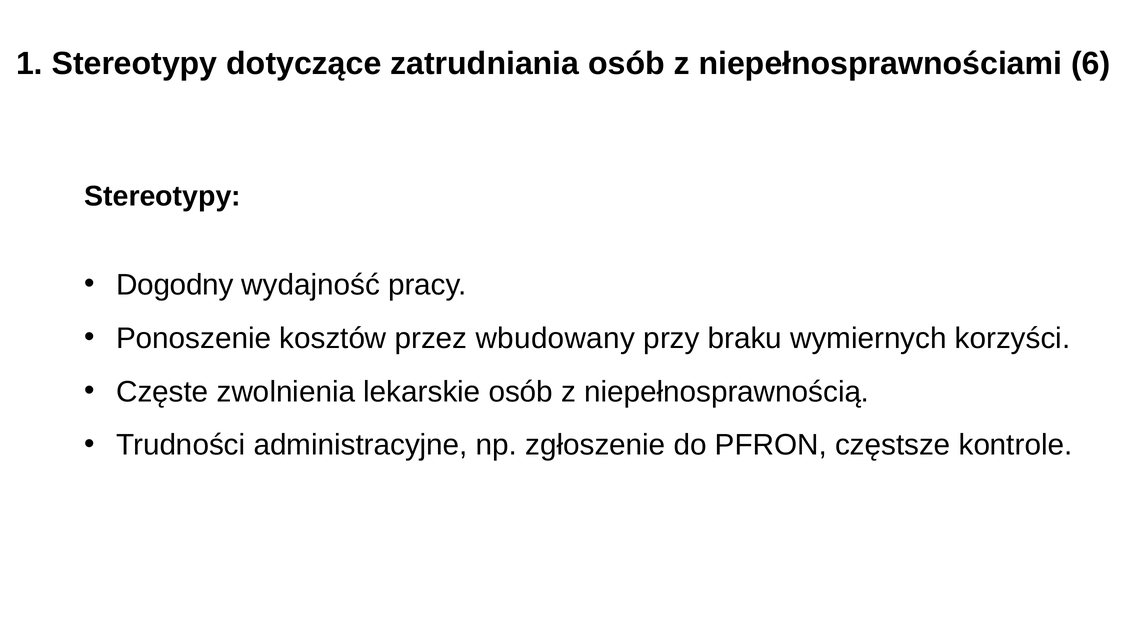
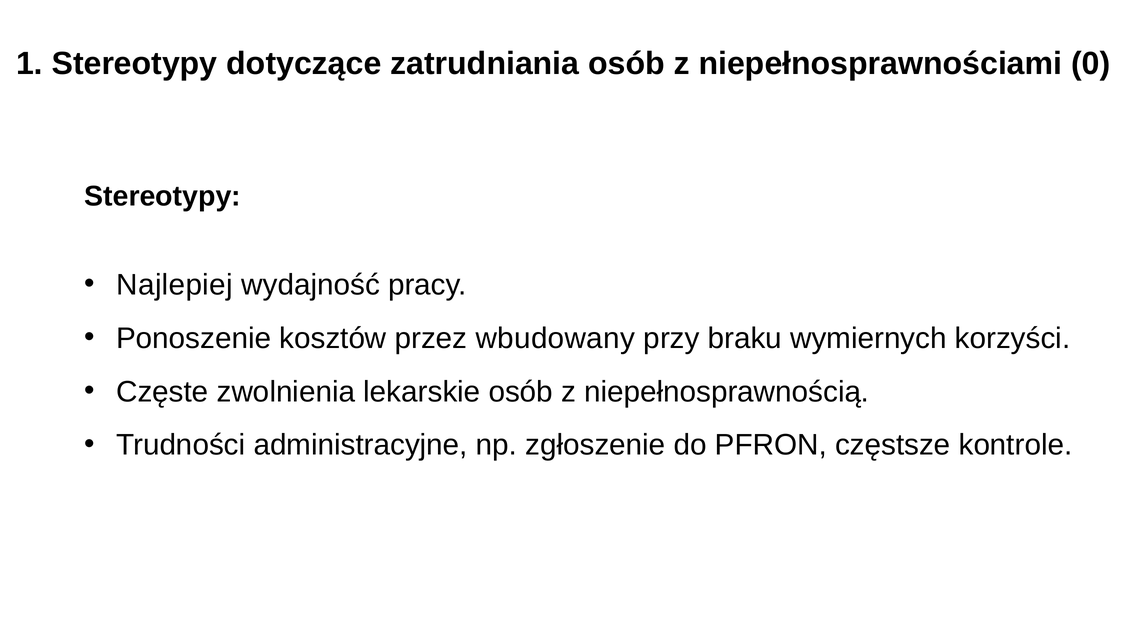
6: 6 -> 0
Dogodny: Dogodny -> Najlepiej
